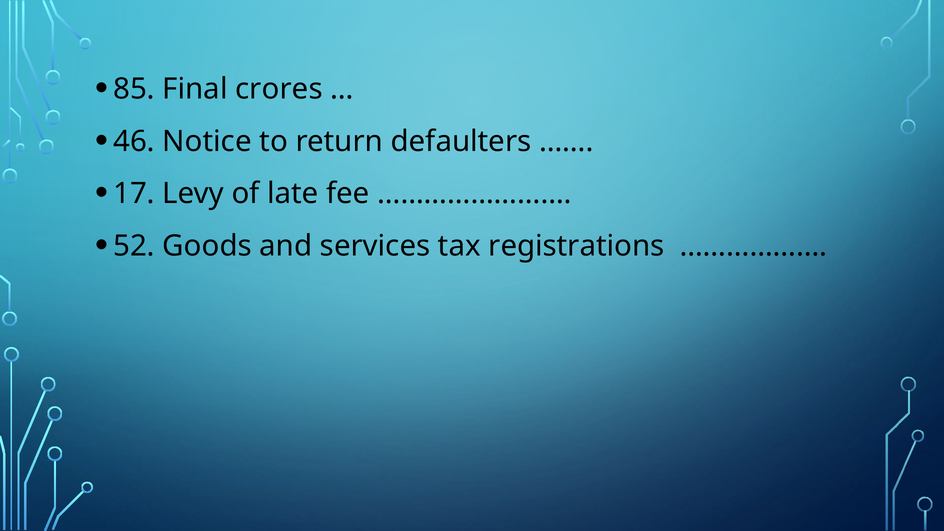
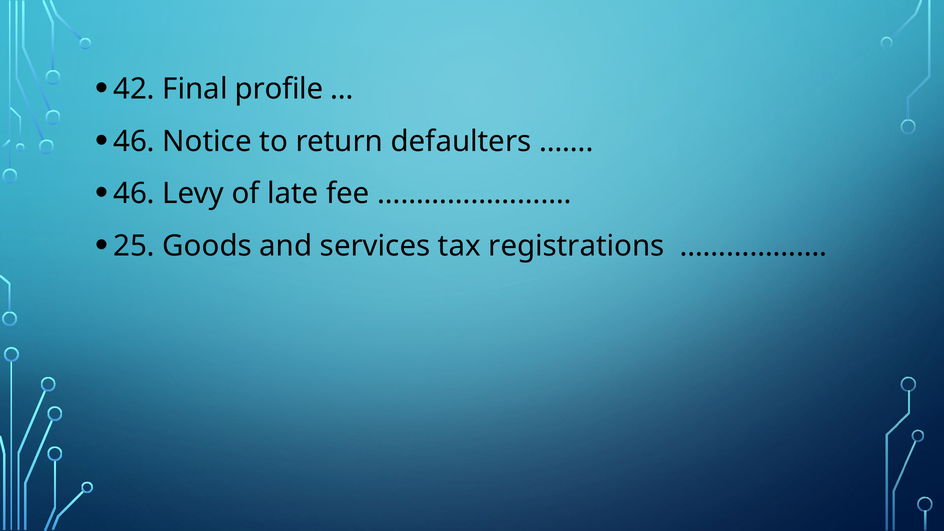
85: 85 -> 42
crores: crores -> profile
17 at (134, 194): 17 -> 46
52: 52 -> 25
